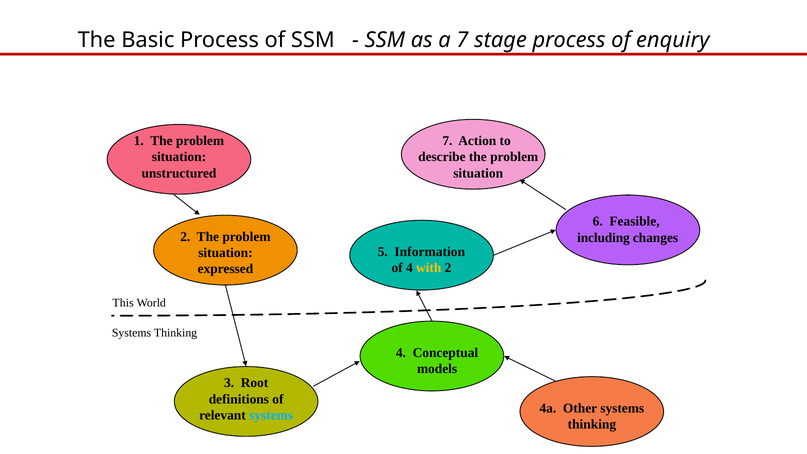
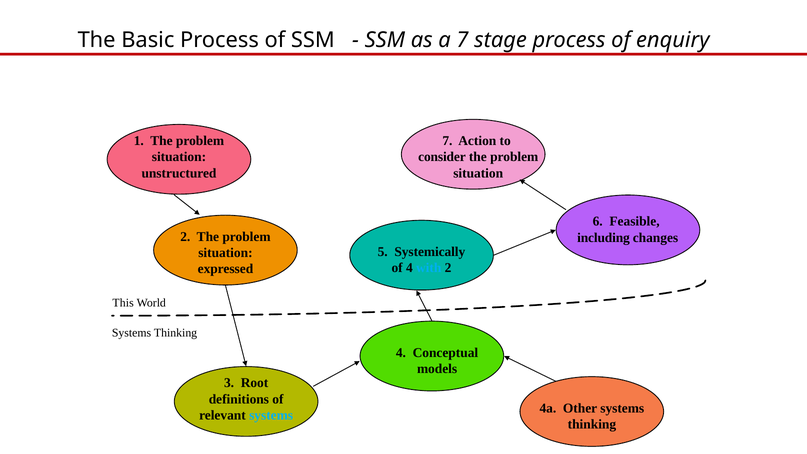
describe: describe -> consider
Information: Information -> Systemically
with colour: yellow -> light blue
